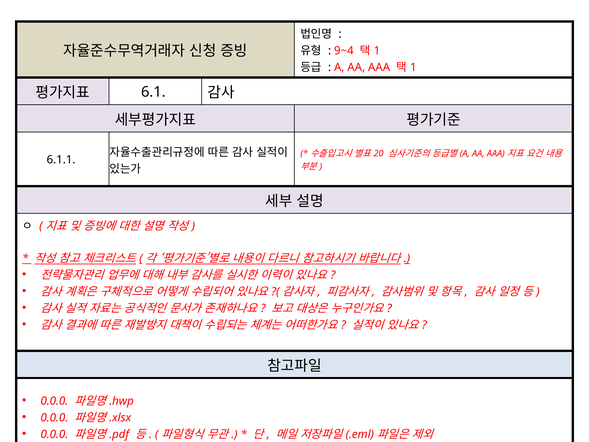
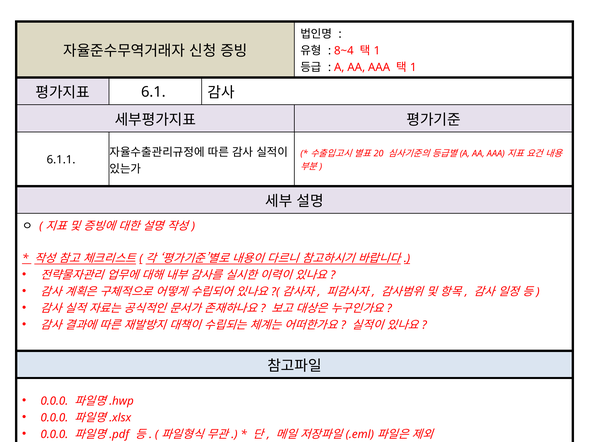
9~4: 9~4 -> 8~4
